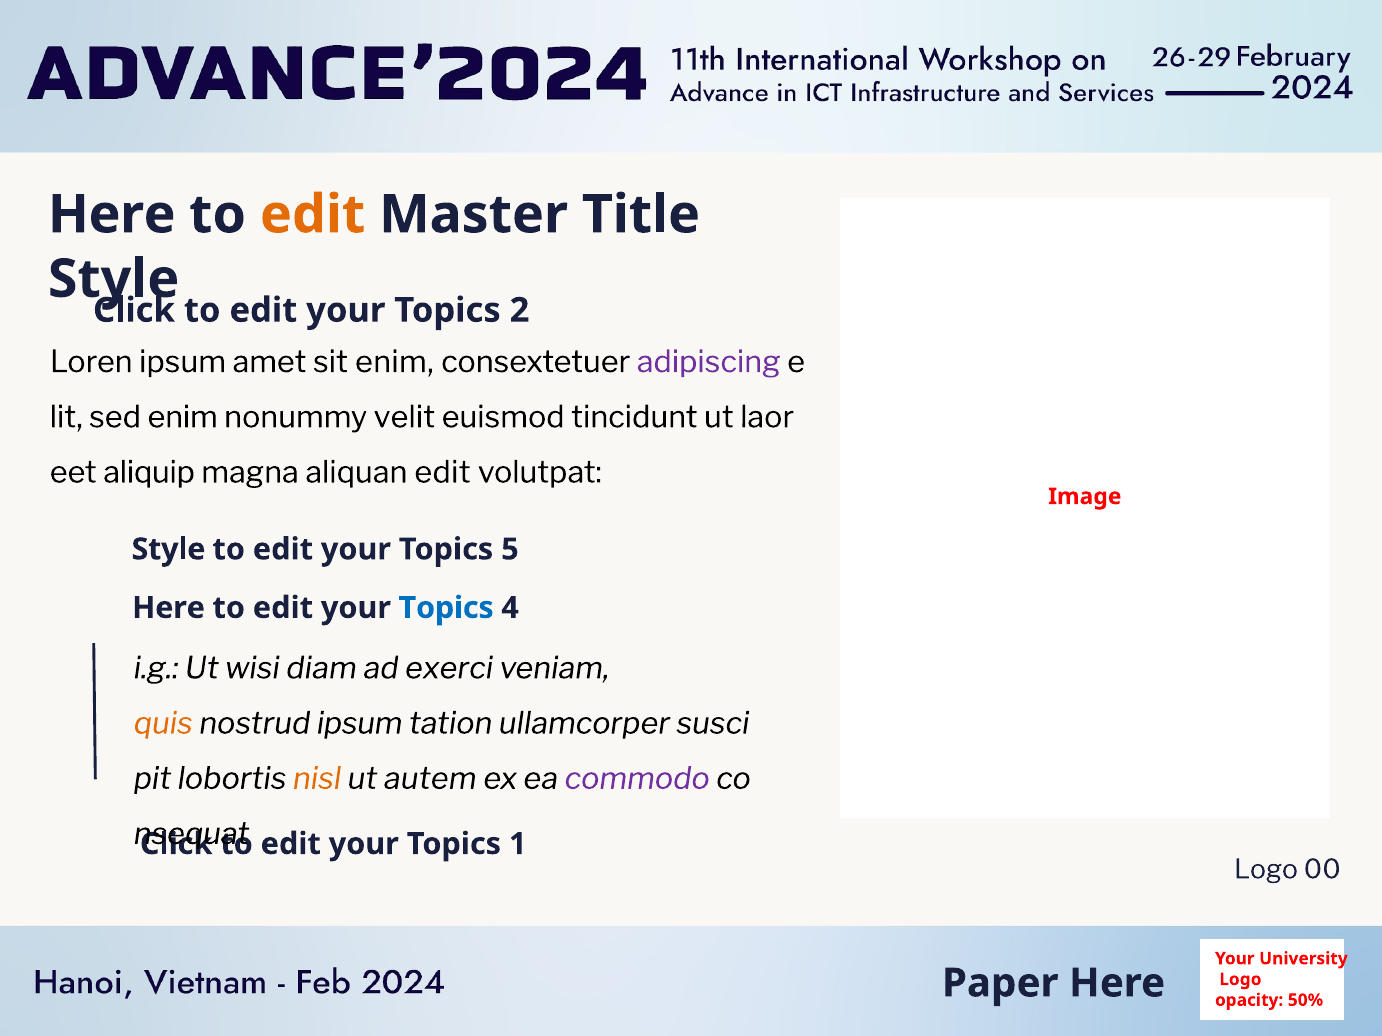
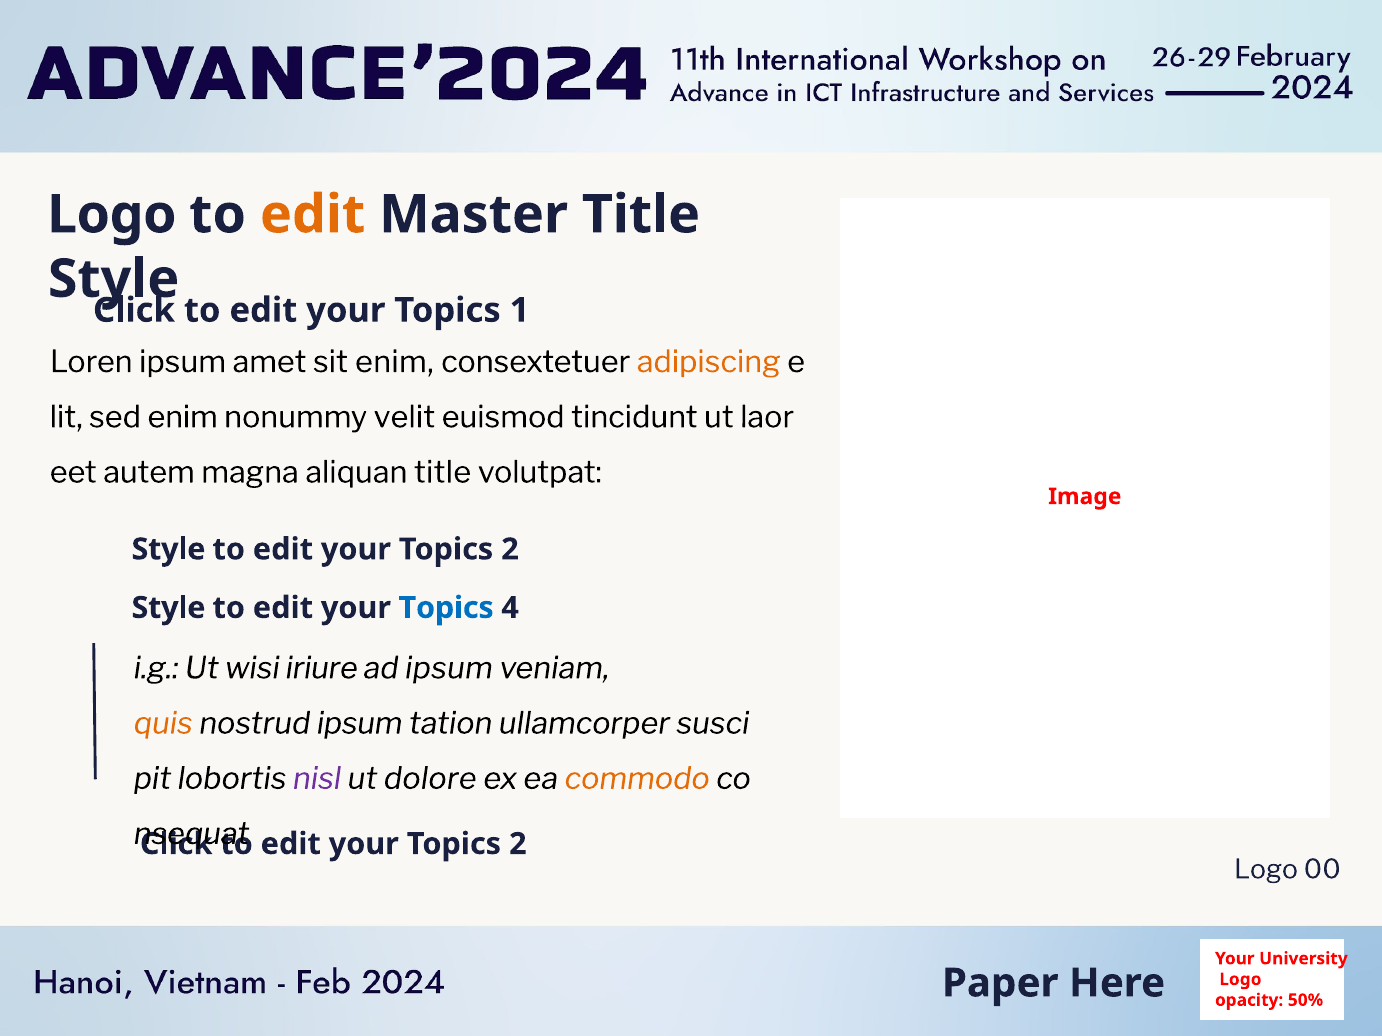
Here at (112, 215): Here -> Logo
2: 2 -> 1
adipiscing colour: purple -> orange
aliquip: aliquip -> autem
aliquan edit: edit -> title
5 at (510, 550): 5 -> 2
Here at (168, 608): Here -> Style
diam: diam -> iriure
ad exerci: exerci -> ipsum
nisl colour: orange -> purple
autem: autem -> dolore
commodo colour: purple -> orange
1 at (518, 844): 1 -> 2
